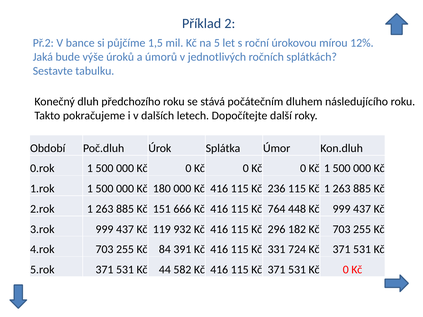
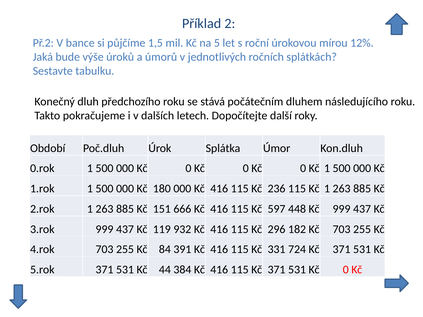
764: 764 -> 597
582: 582 -> 384
